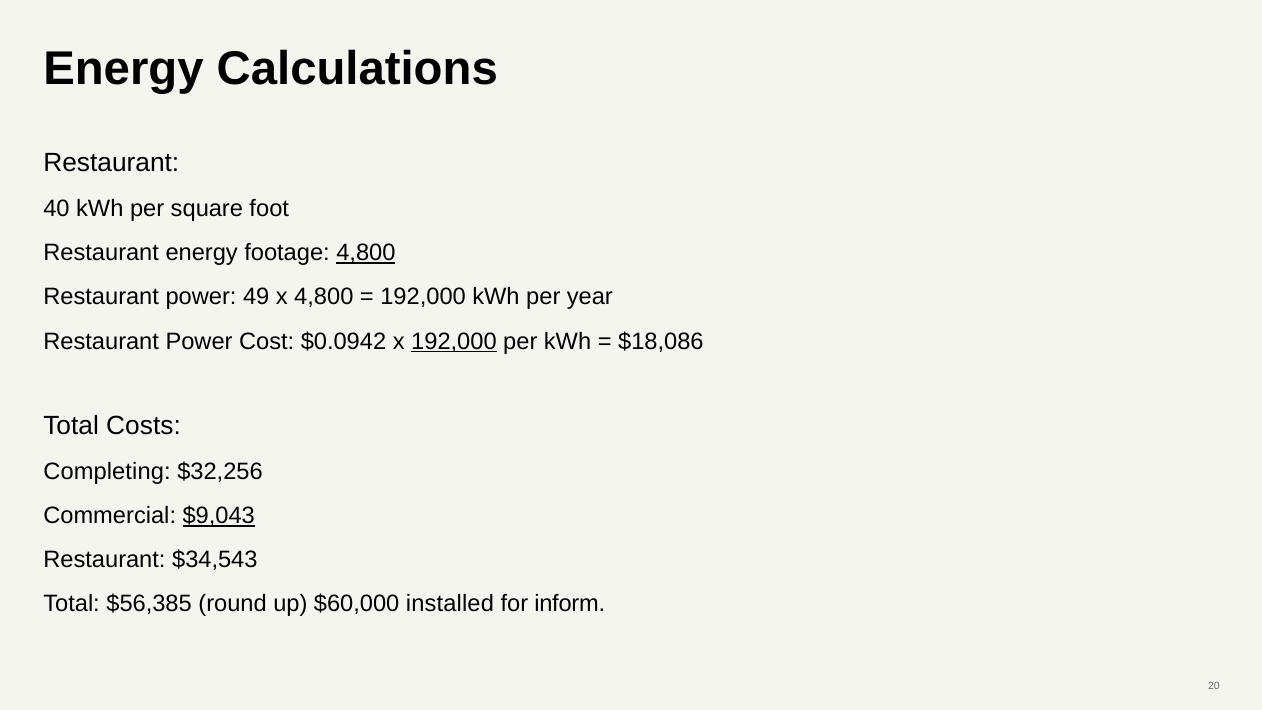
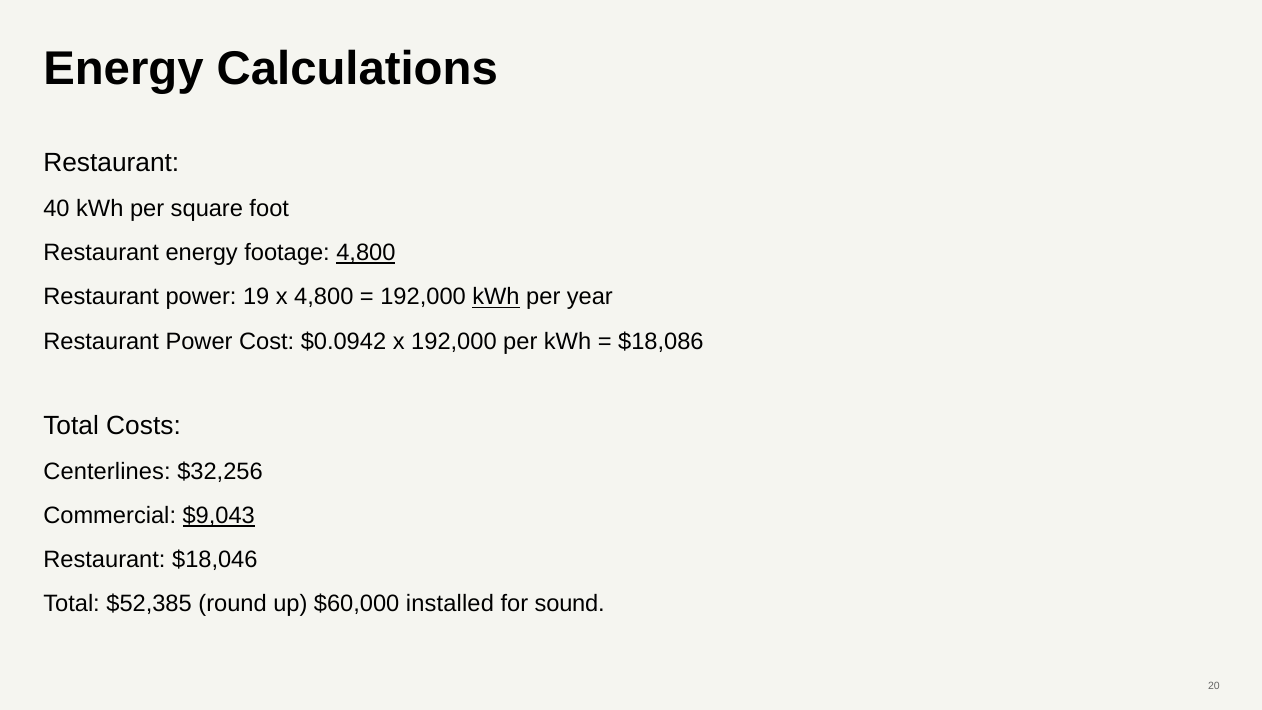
49: 49 -> 19
kWh at (496, 297) underline: none -> present
192,000 at (454, 341) underline: present -> none
Completing: Completing -> Centerlines
$34,543: $34,543 -> $18,046
$56,385: $56,385 -> $52,385
inform: inform -> sound
